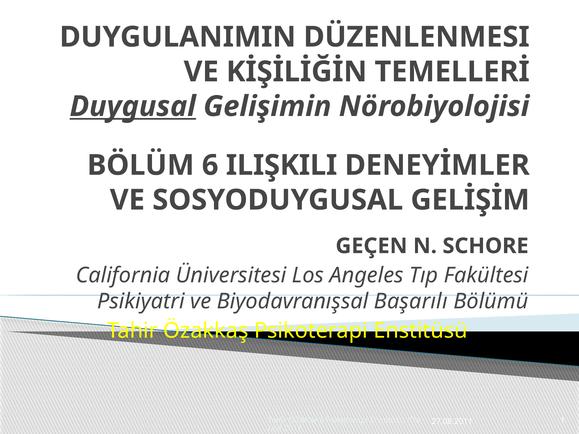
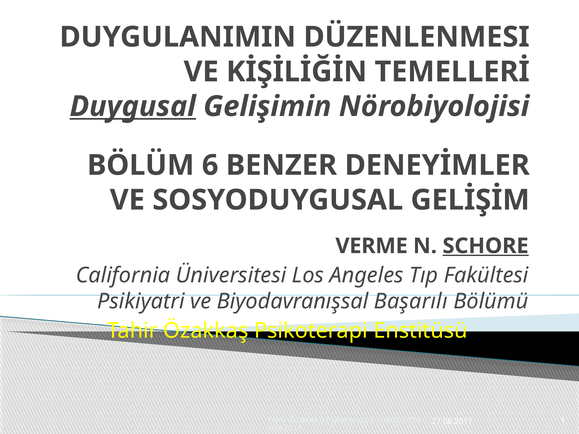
ILIŞKILI: ILIŞKILI -> BENZER
GEÇEN: GEÇEN -> VERME
SCHORE underline: none -> present
